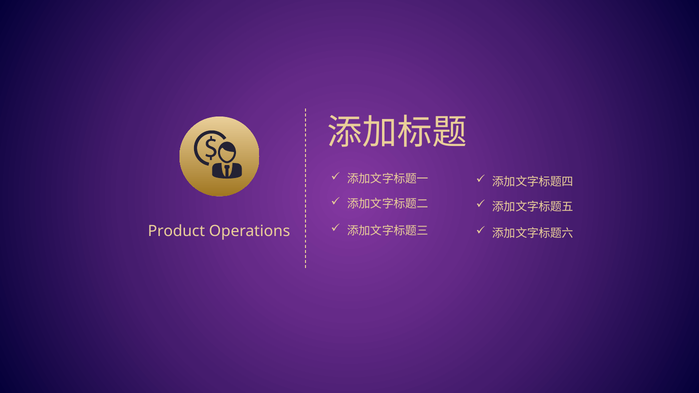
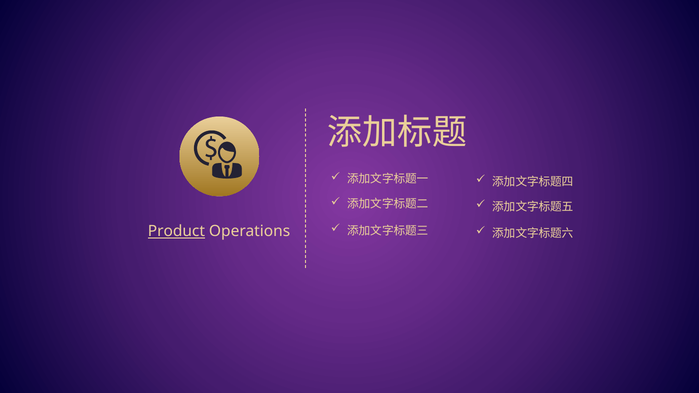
Product underline: none -> present
